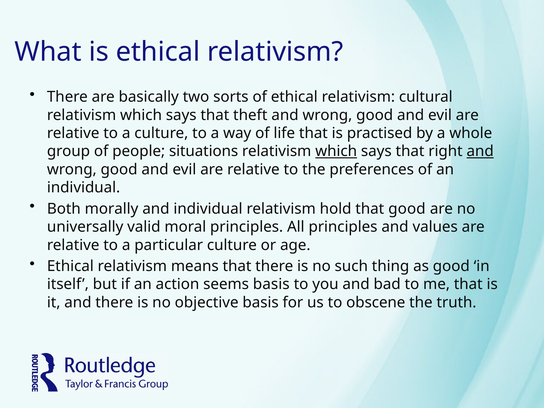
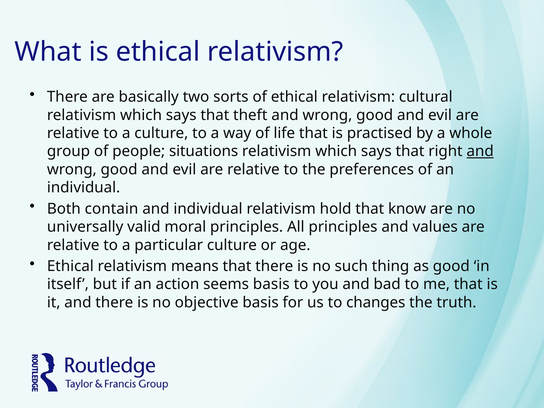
which at (336, 151) underline: present -> none
morally: morally -> contain
that good: good -> know
obscene: obscene -> changes
